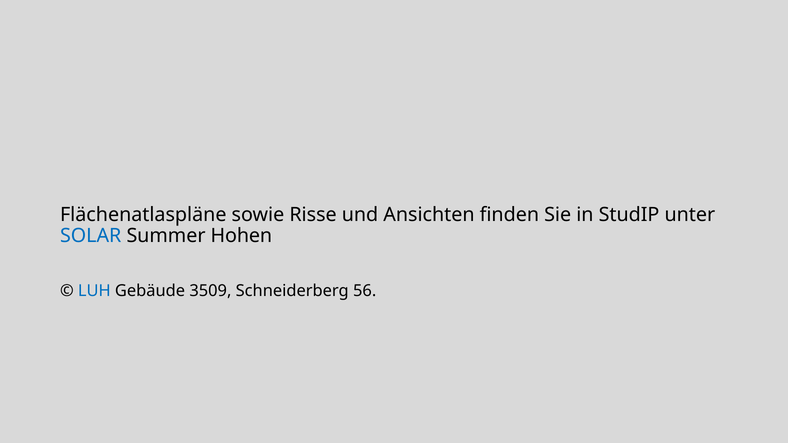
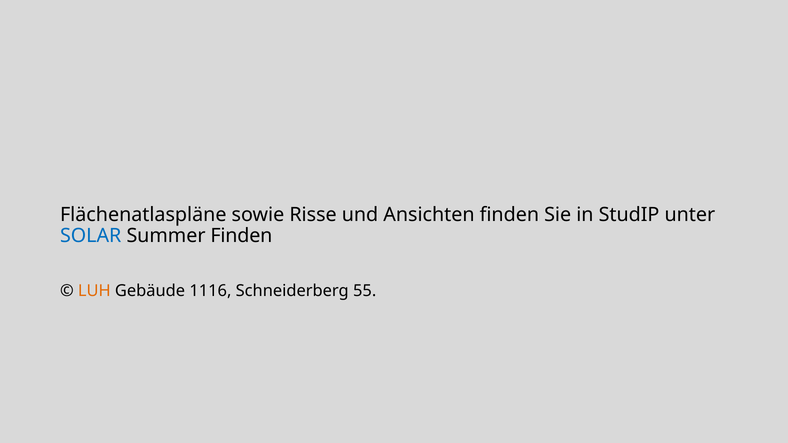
Summer Hohen: Hohen -> Finden
LUH colour: blue -> orange
3509: 3509 -> 1116
56: 56 -> 55
